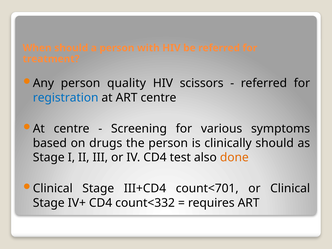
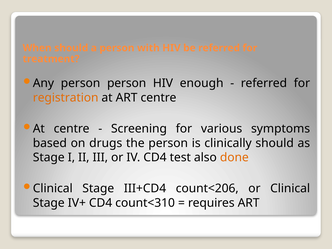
person quality: quality -> person
scissors: scissors -> enough
registration colour: blue -> orange
count<701: count<701 -> count<206
count<332: count<332 -> count<310
